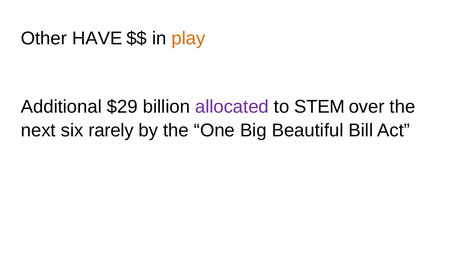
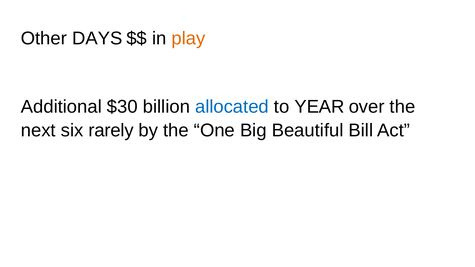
HAVE: HAVE -> DAYS
$29: $29 -> $30
allocated colour: purple -> blue
STEM: STEM -> YEAR
